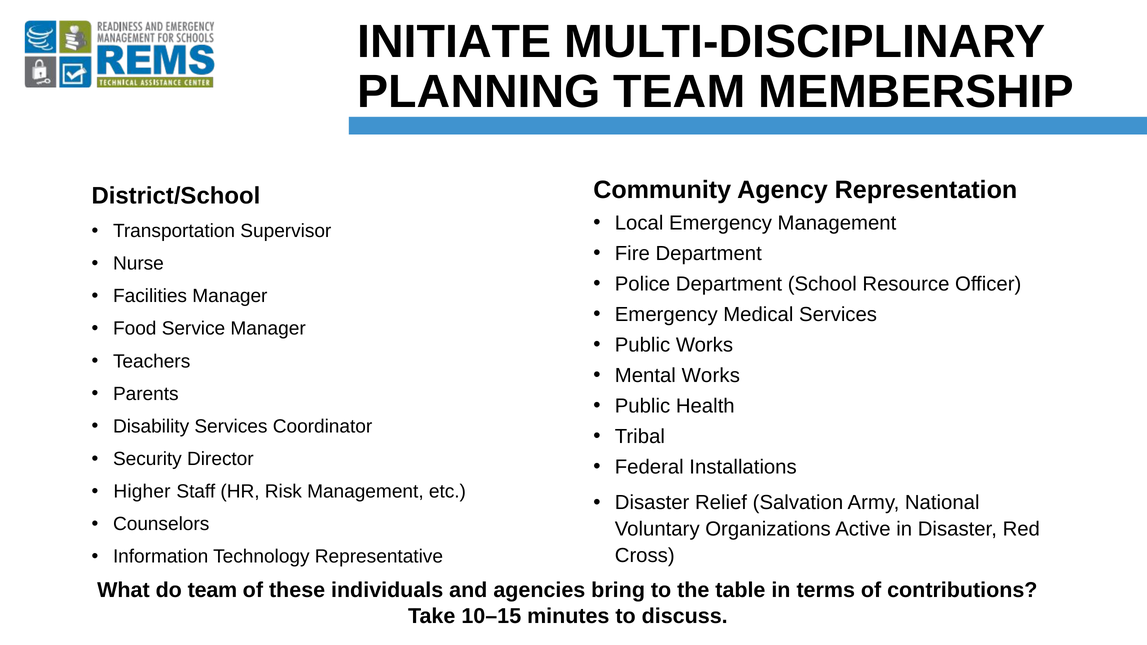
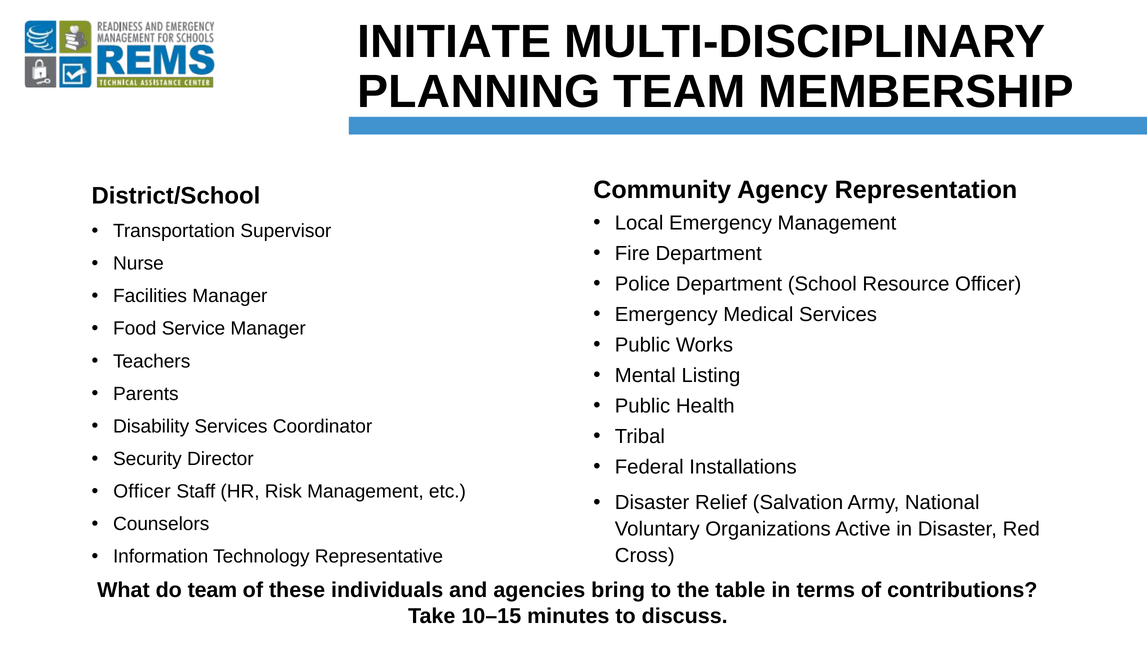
Mental Works: Works -> Listing
Higher at (142, 492): Higher -> Officer
